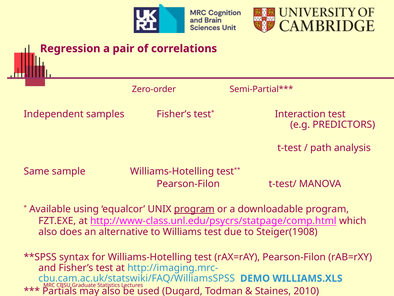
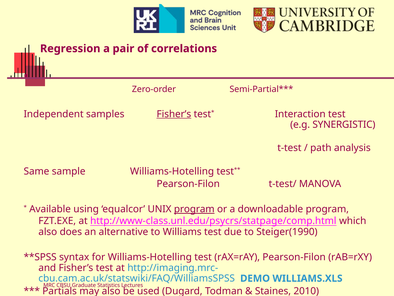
Fisher’s at (174, 114) underline: none -> present
PREDICTORS: PREDICTORS -> SYNERGISTIC
Steiger(1908: Steiger(1908 -> Steiger(1990
